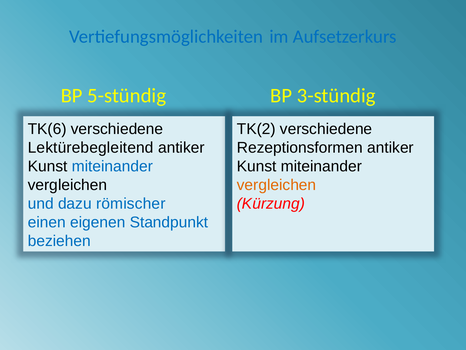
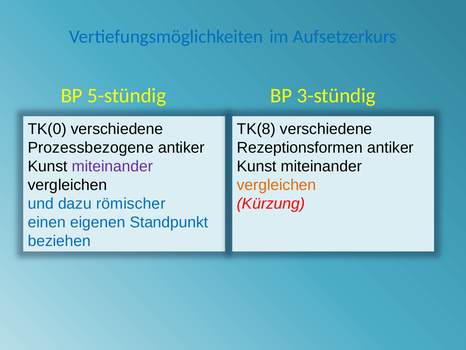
TK(6: TK(6 -> TK(0
TK(2: TK(2 -> TK(8
Lektürebegleitend: Lektürebegleitend -> Prozessbezogene
miteinander at (112, 166) colour: blue -> purple
